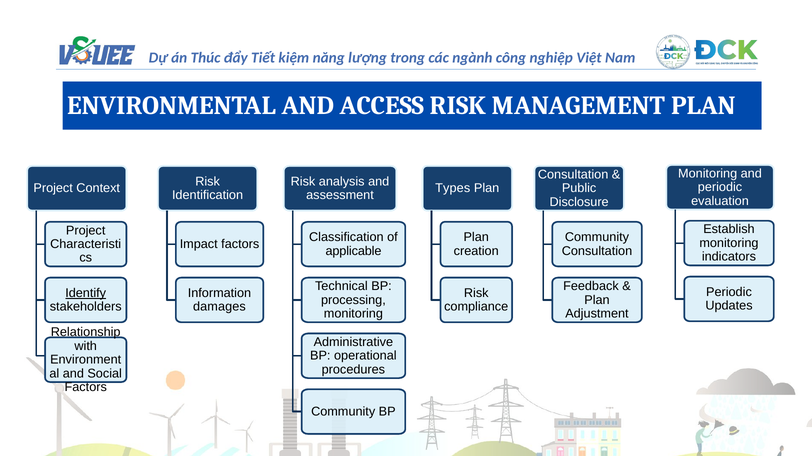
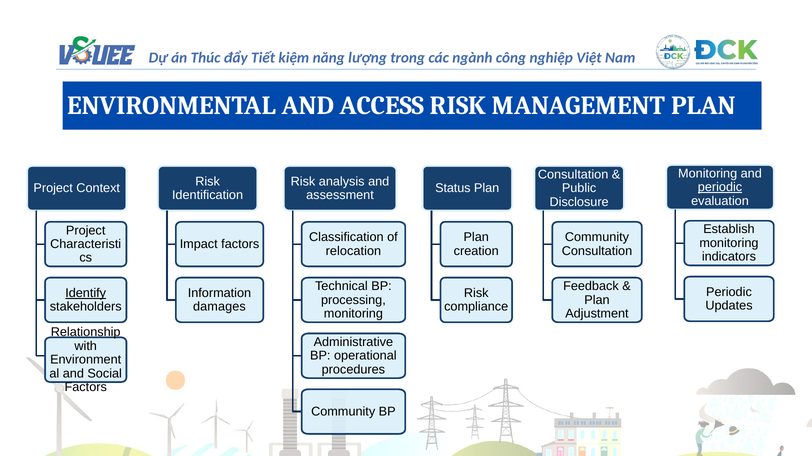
periodic at (720, 187) underline: none -> present
Types: Types -> Status
applicable: applicable -> relocation
